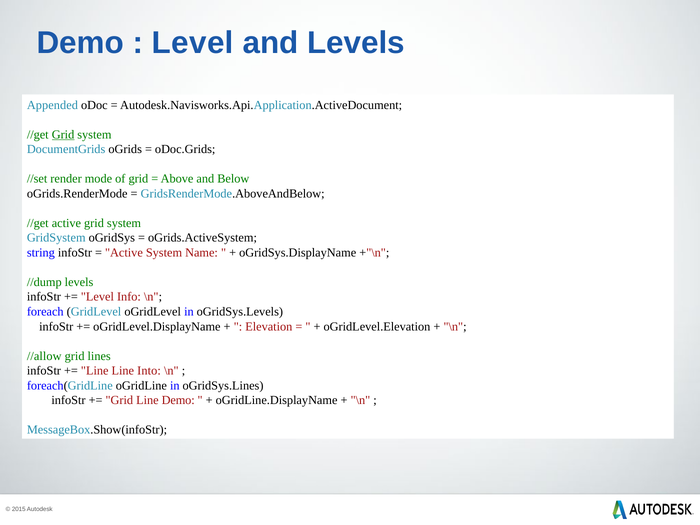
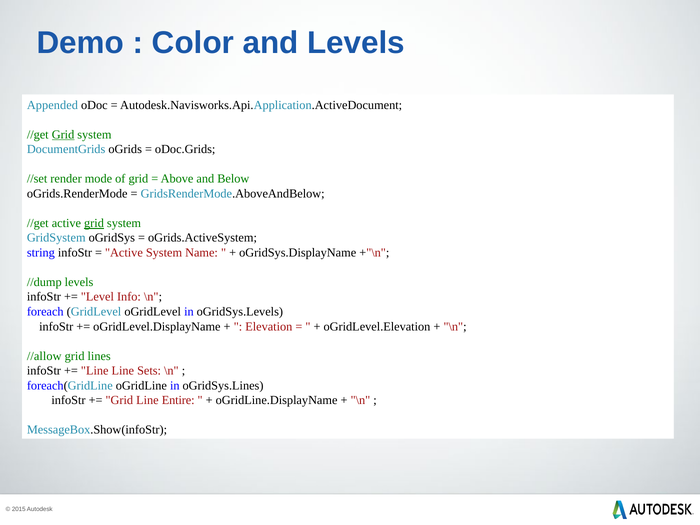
Level at (193, 43): Level -> Color
grid at (94, 223) underline: none -> present
Into: Into -> Sets
Line Demo: Demo -> Entire
